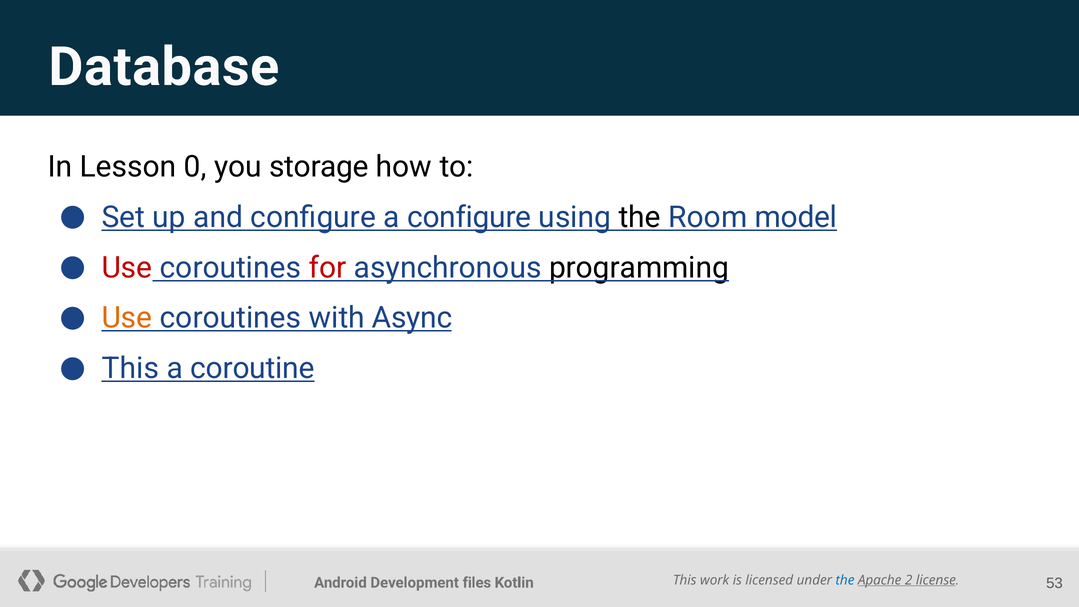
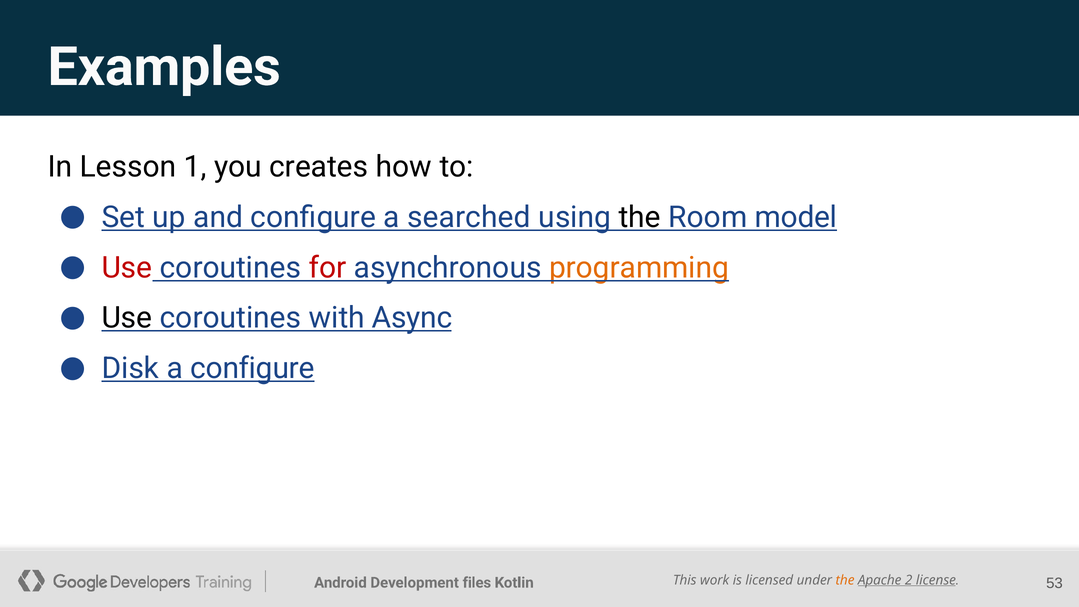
Database: Database -> Examples
0: 0 -> 1
storage: storage -> creates
a configure: configure -> searched
programming colour: black -> orange
Use at (127, 318) colour: orange -> black
This at (130, 368): This -> Disk
a coroutine: coroutine -> configure
the at (845, 580) colour: blue -> orange
